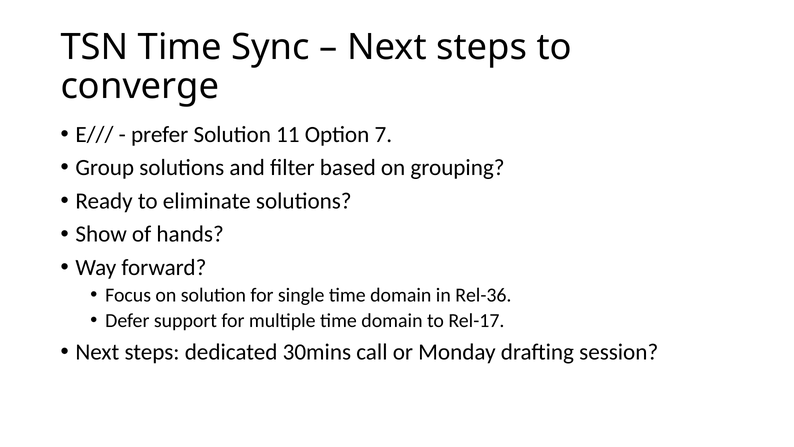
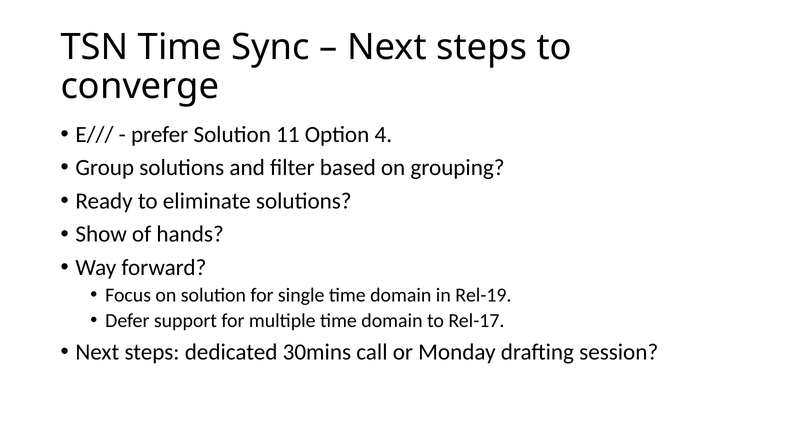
7: 7 -> 4
Rel-36: Rel-36 -> Rel-19
